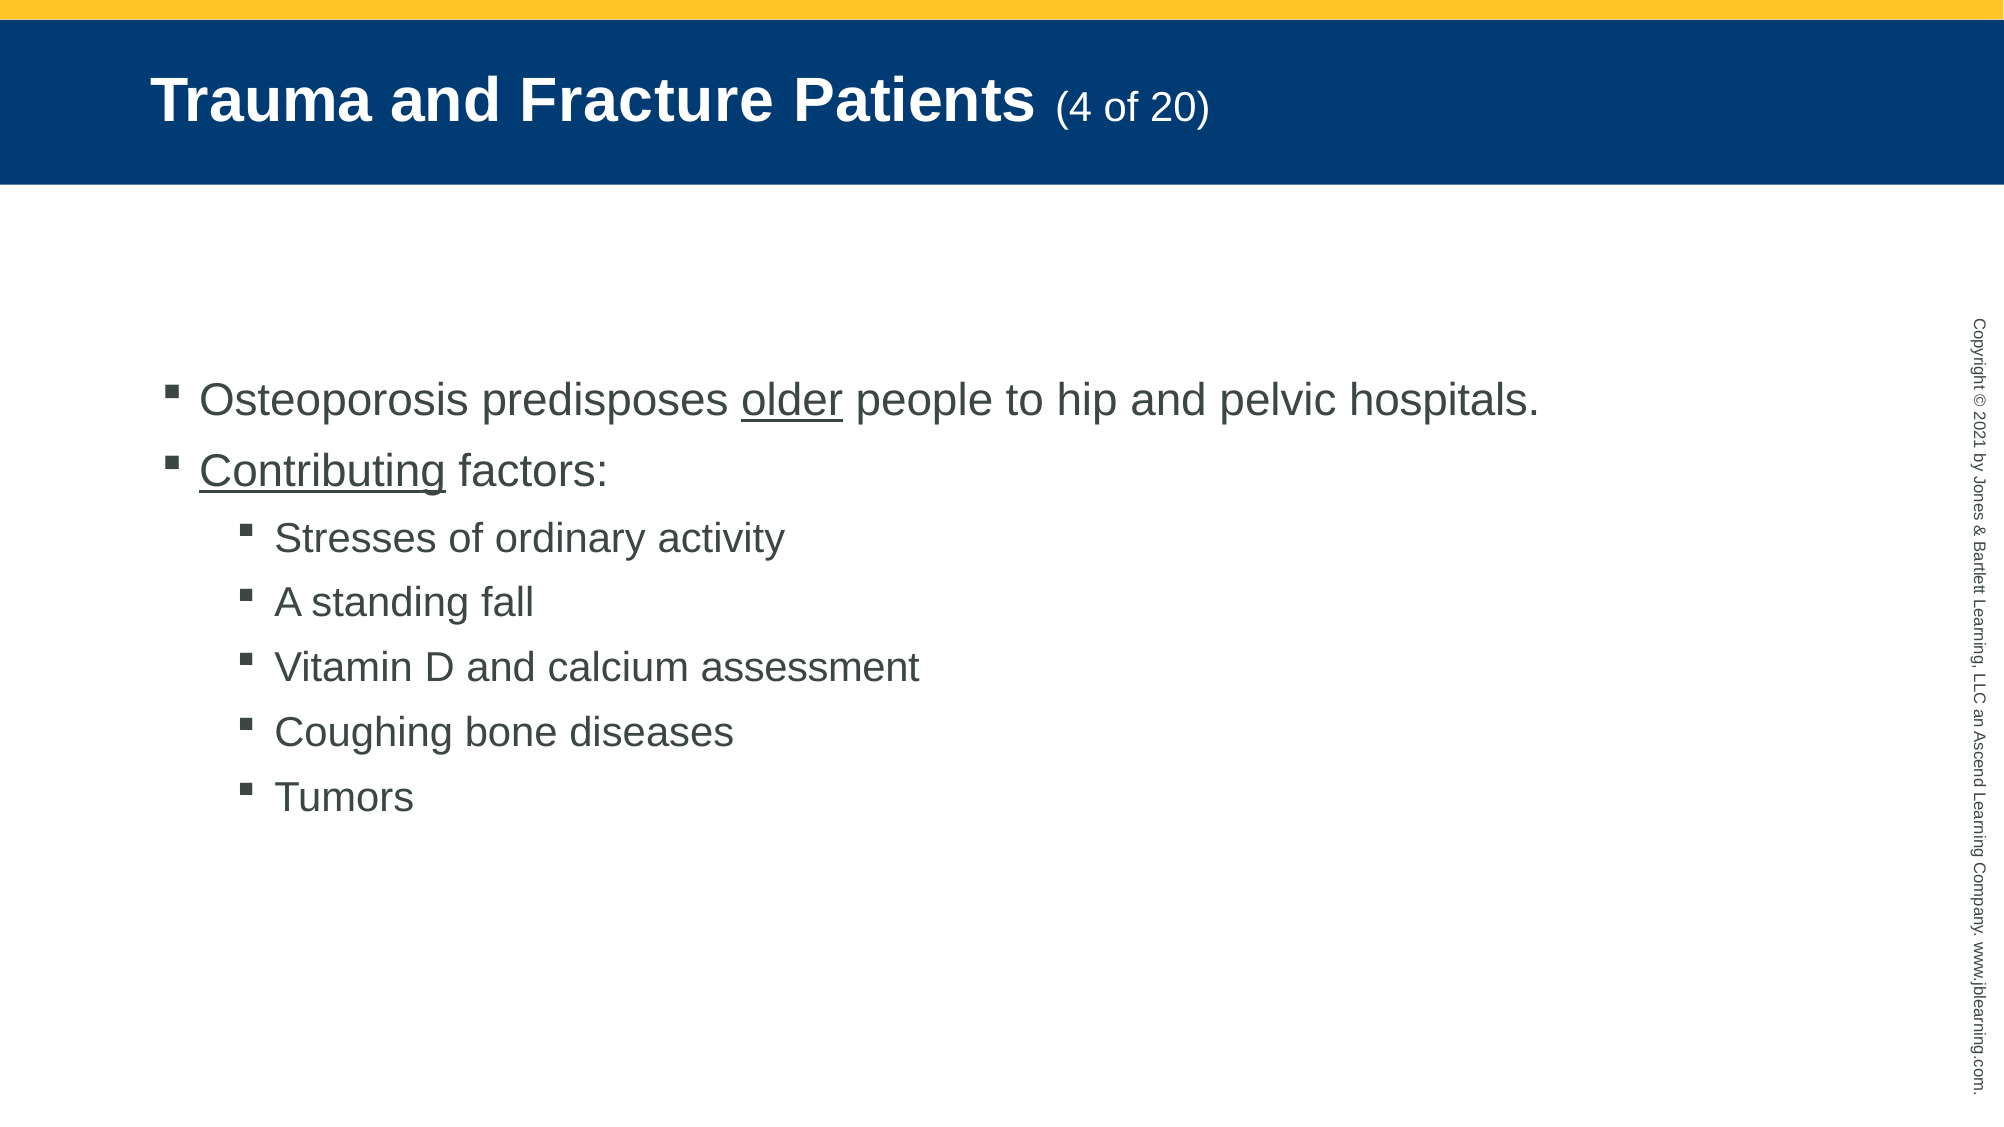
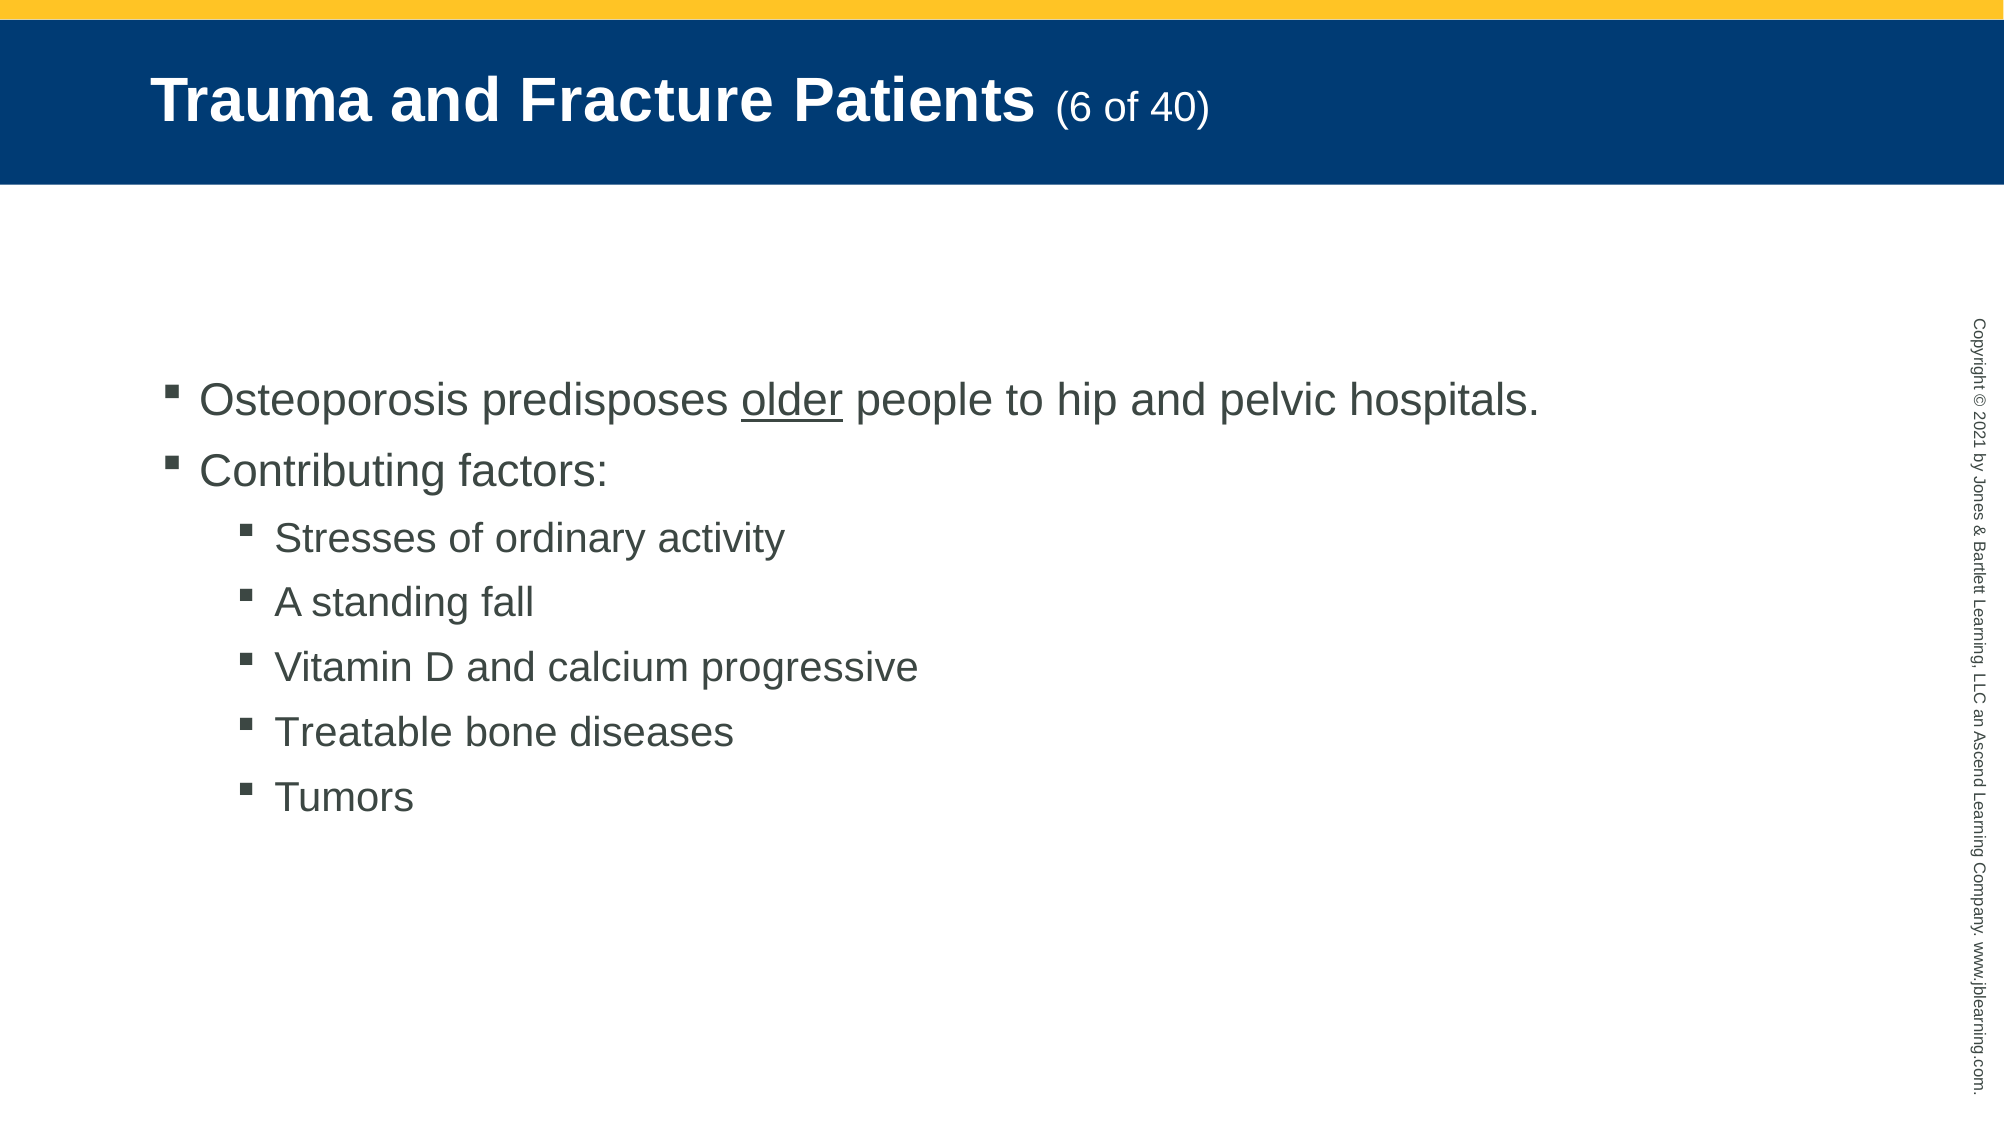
4: 4 -> 6
20: 20 -> 40
Contributing underline: present -> none
assessment: assessment -> progressive
Coughing: Coughing -> Treatable
